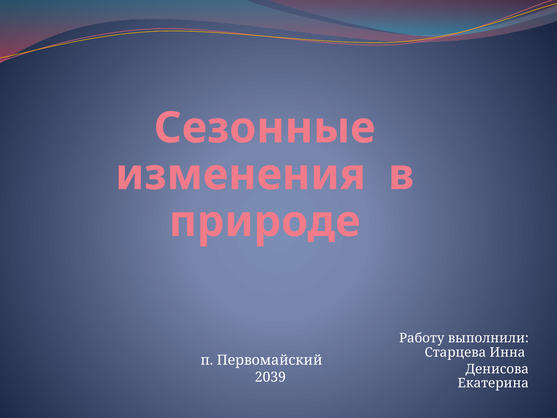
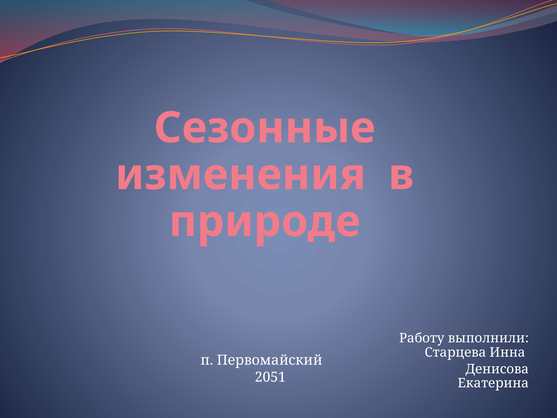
2039: 2039 -> 2051
